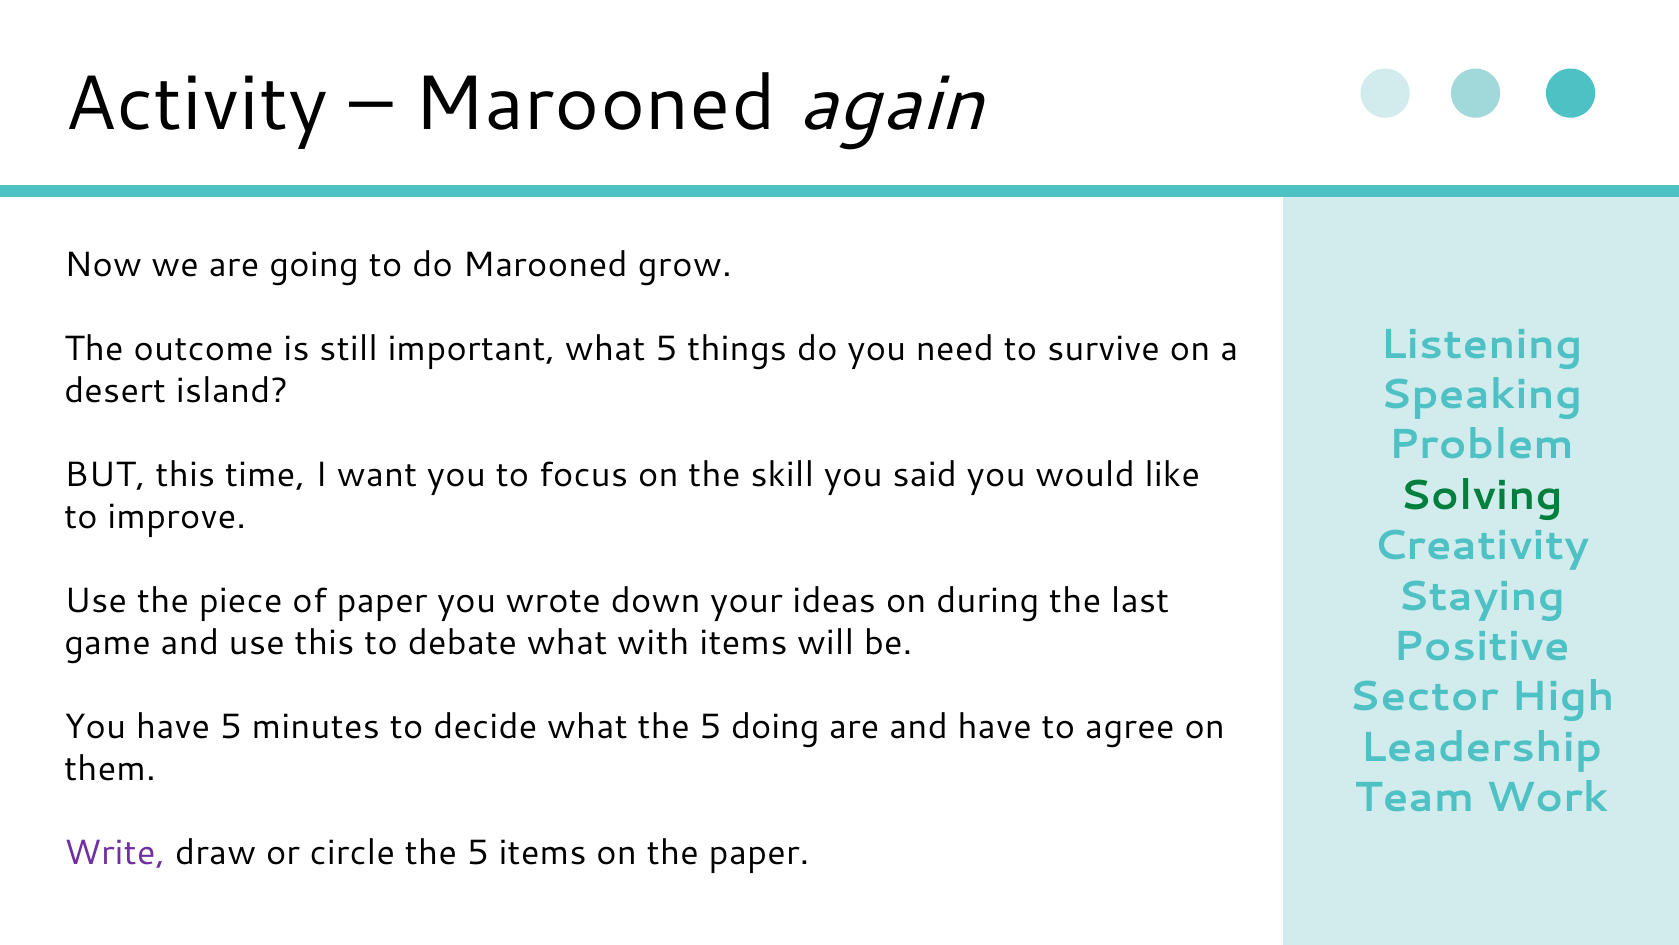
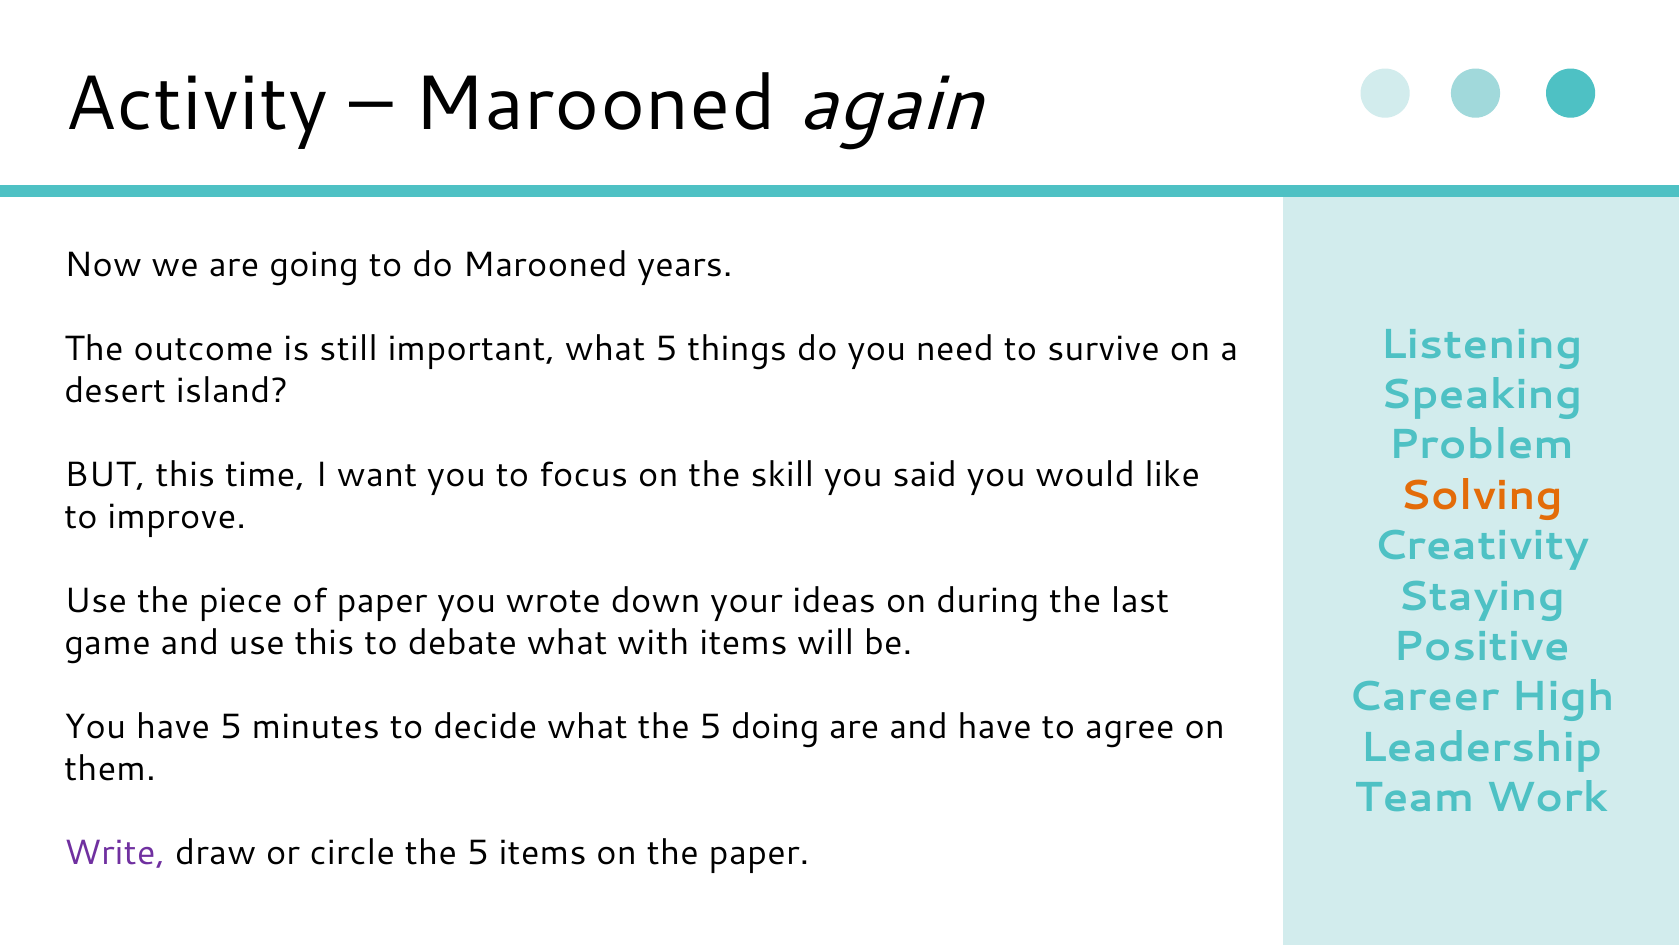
grow: grow -> years
Solving colour: green -> orange
Sector: Sector -> Career
